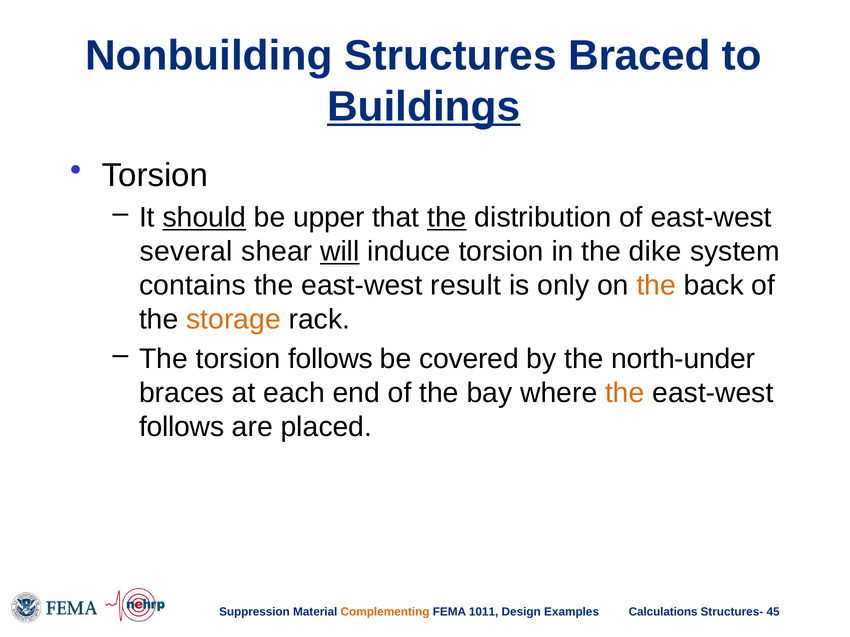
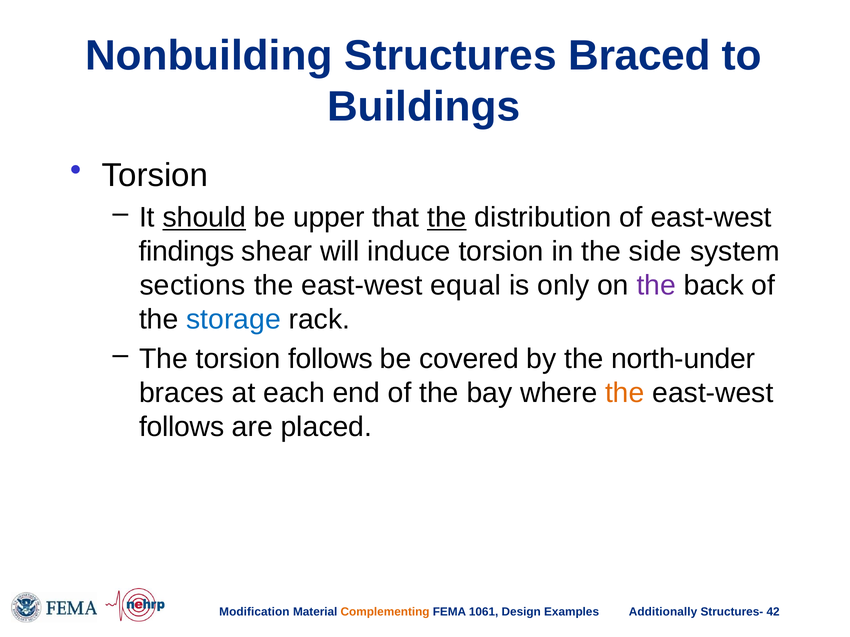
Buildings underline: present -> none
several: several -> findings
will underline: present -> none
dike: dike -> side
contains: contains -> sections
result: result -> equal
the at (656, 286) colour: orange -> purple
storage colour: orange -> blue
Suppression: Suppression -> Modification
1011: 1011 -> 1061
Calculations: Calculations -> Additionally
45: 45 -> 42
